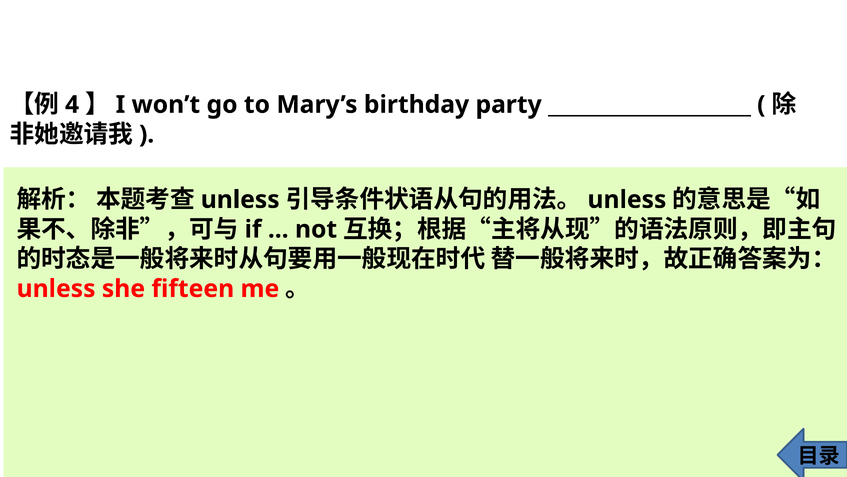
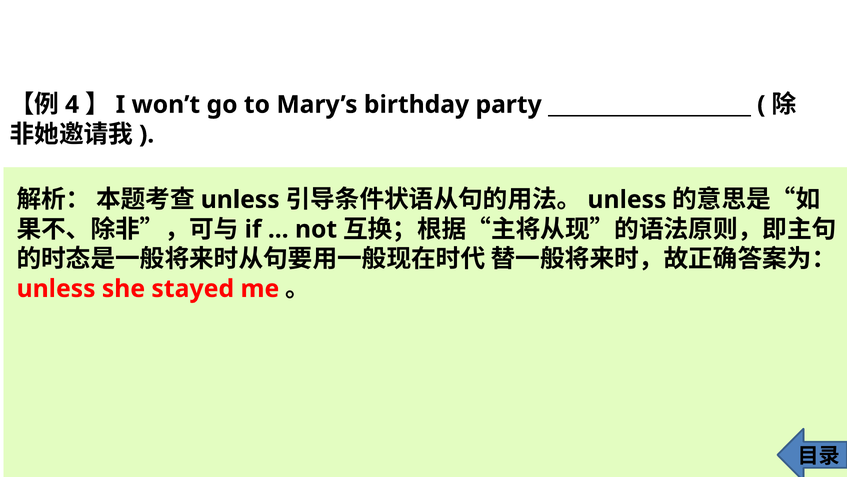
fifteen: fifteen -> stayed
